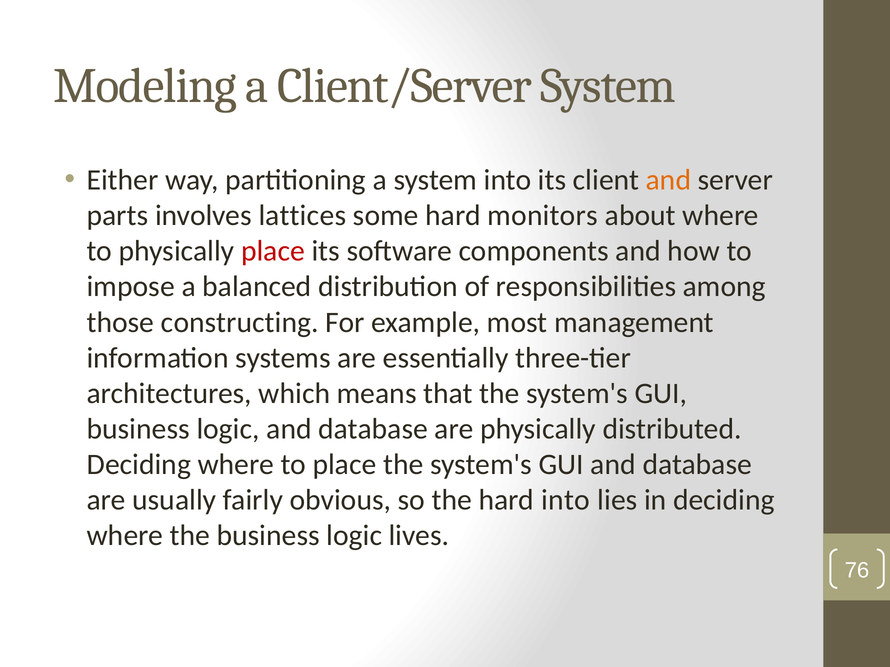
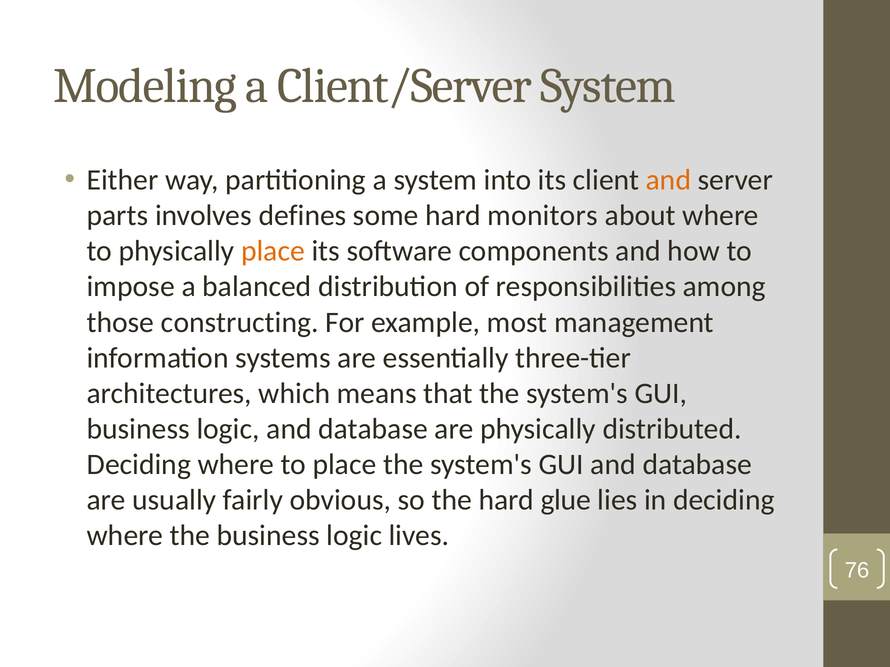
lattices: lattices -> defines
place at (273, 251) colour: red -> orange
hard into: into -> glue
